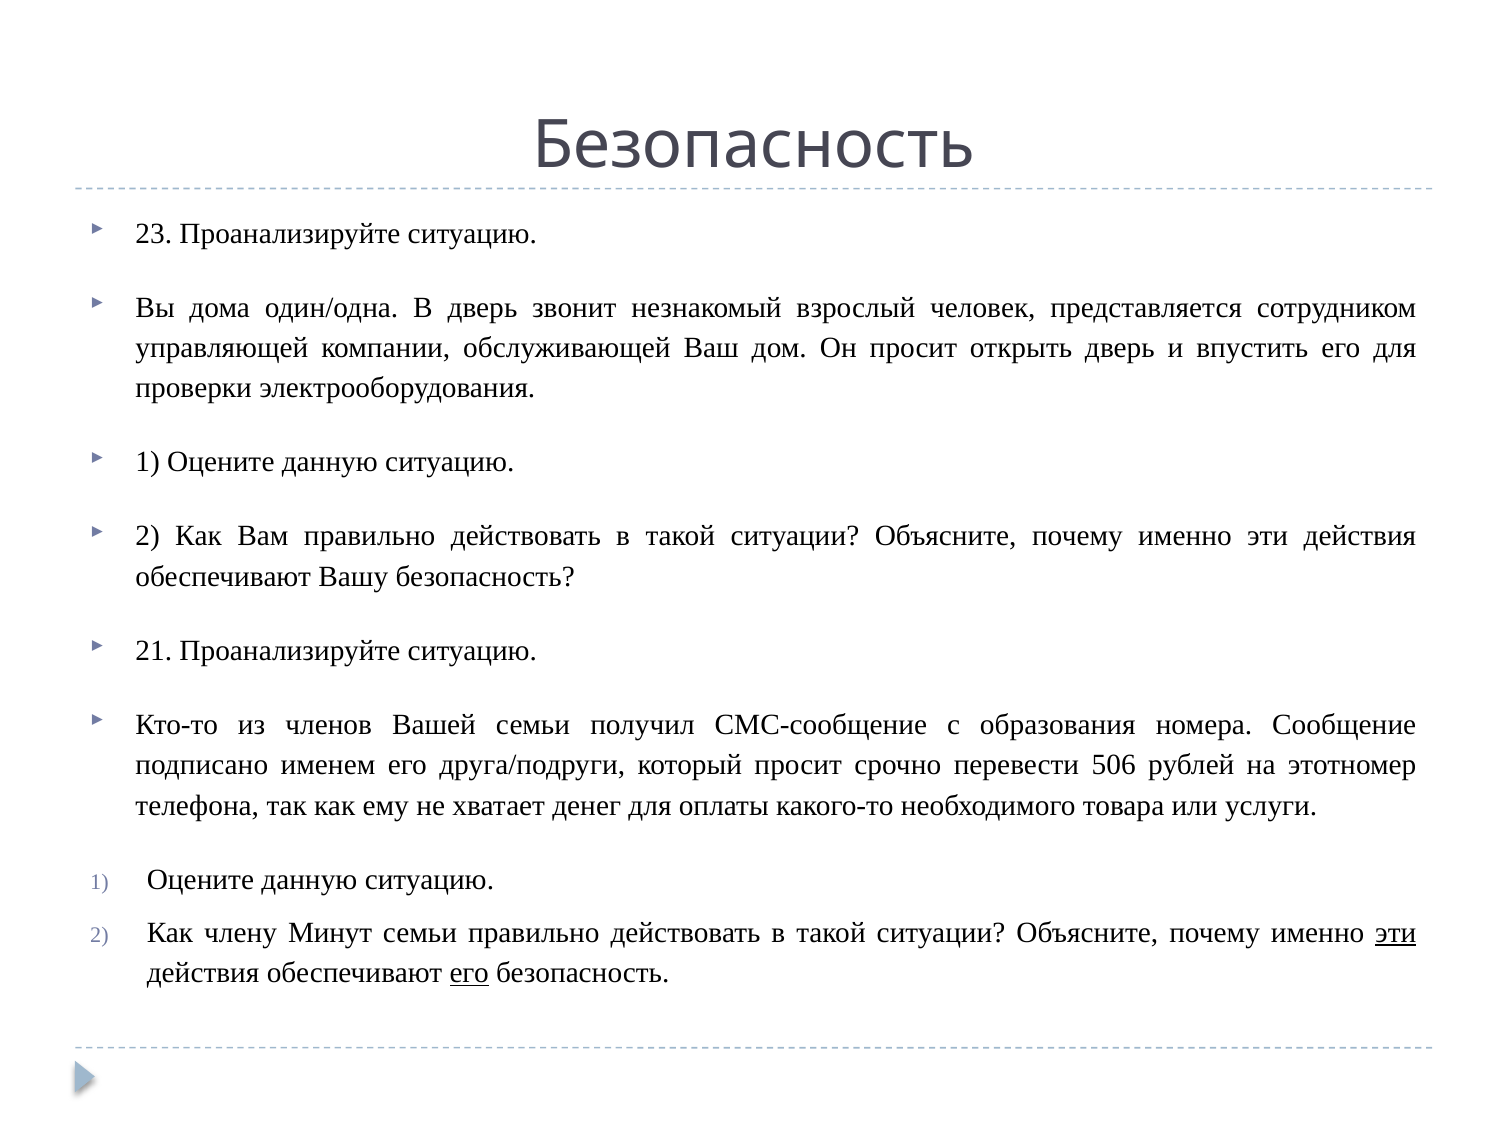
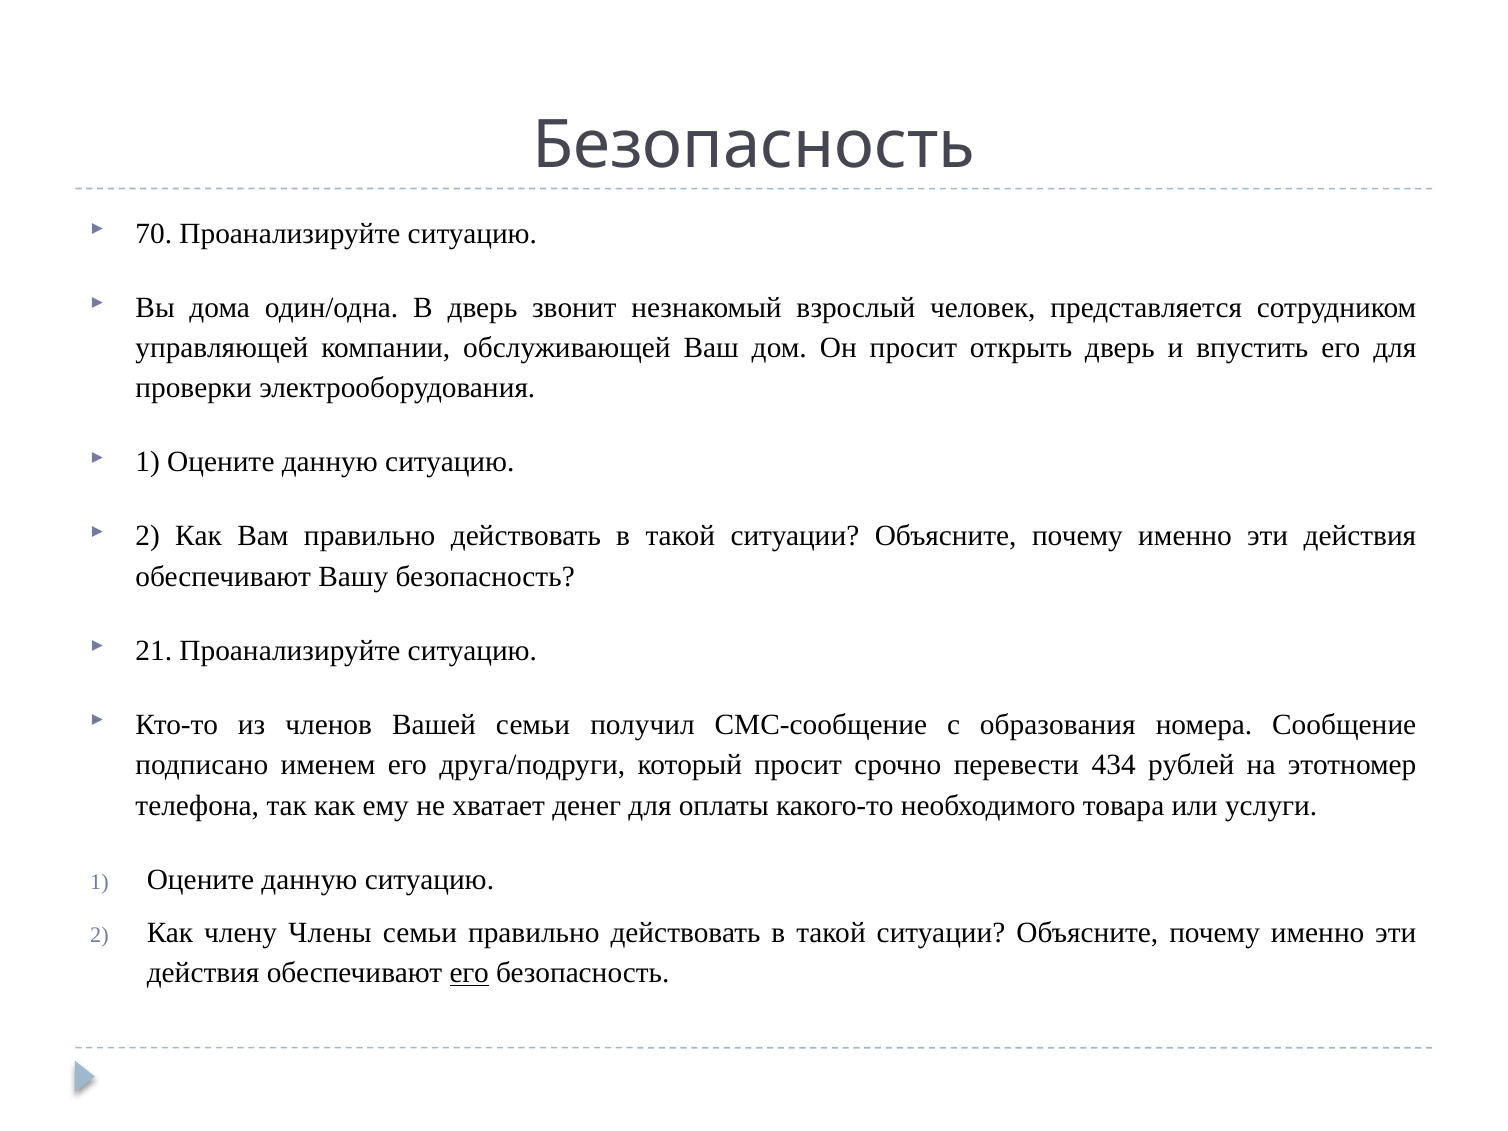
23: 23 -> 70
506: 506 -> 434
Минут: Минут -> Члены
эти at (1396, 932) underline: present -> none
